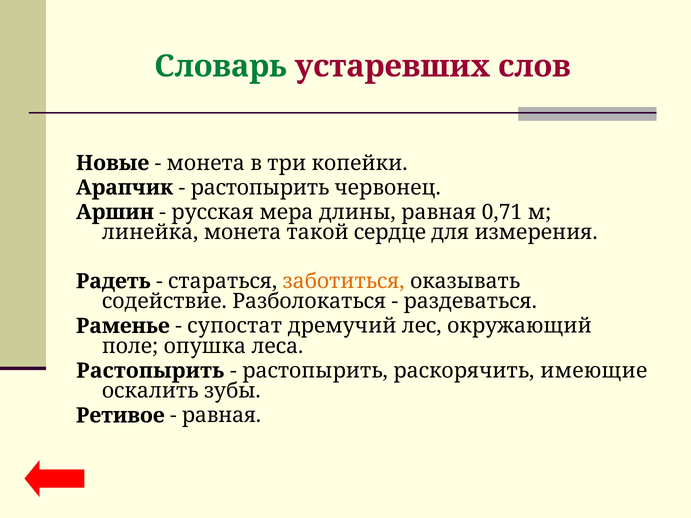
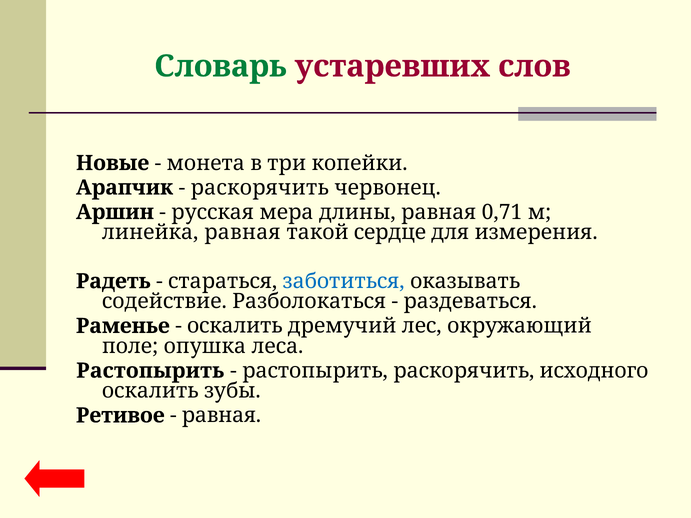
растопырить at (260, 188): растопырить -> раскорячить
линейка монета: монета -> равная
заботиться colour: orange -> blue
супостат at (235, 326): супостат -> оскалить
имеющие: имеющие -> исходного
